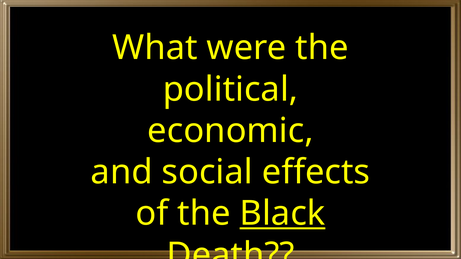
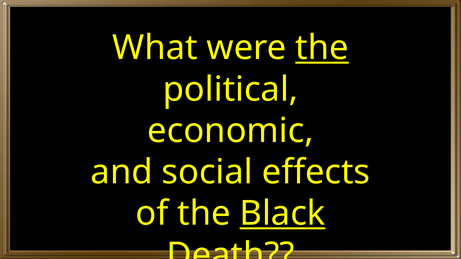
the at (322, 48) underline: none -> present
